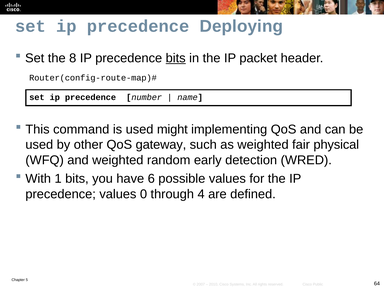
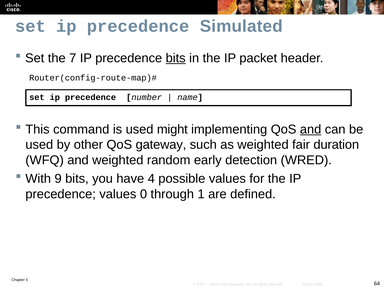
Deploying: Deploying -> Simulated
8: 8 -> 7
and at (311, 129) underline: none -> present
physical: physical -> duration
1: 1 -> 9
6: 6 -> 4
4: 4 -> 1
